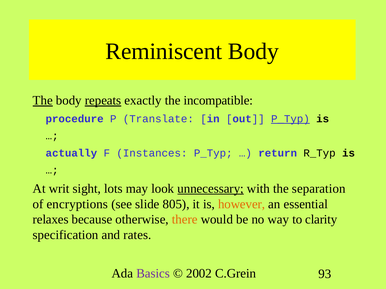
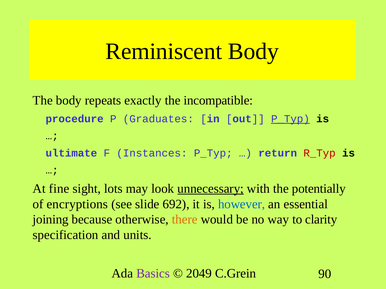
The at (43, 101) underline: present -> none
repeats underline: present -> none
Translate: Translate -> Graduates
actually: actually -> ultimate
R_Typ colour: black -> red
writ: writ -> fine
separation: separation -> potentially
805: 805 -> 692
however colour: orange -> blue
relaxes: relaxes -> joining
rates: rates -> units
2002: 2002 -> 2049
93: 93 -> 90
